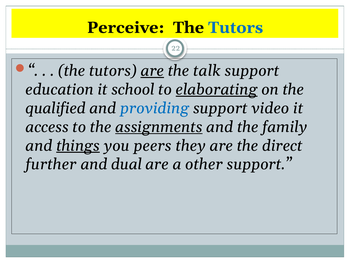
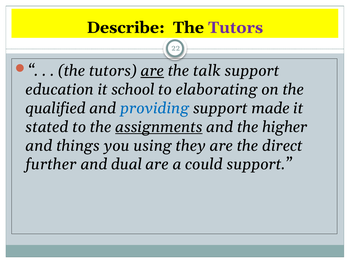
Perceive: Perceive -> Describe
Tutors at (236, 28) colour: blue -> purple
elaborating underline: present -> none
video: video -> made
access: access -> stated
family: family -> higher
things underline: present -> none
peers: peers -> using
other: other -> could
